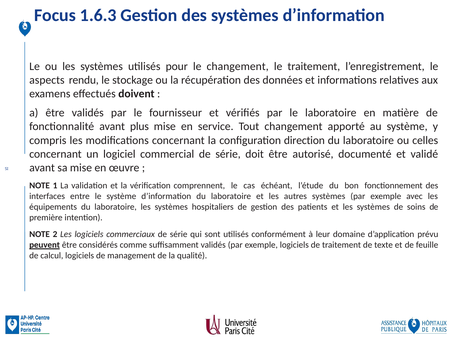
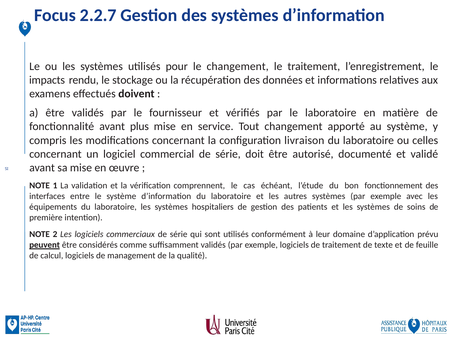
1.6.3: 1.6.3 -> 2.2.7
aspects: aspects -> impacts
direction: direction -> livraison
